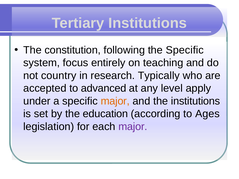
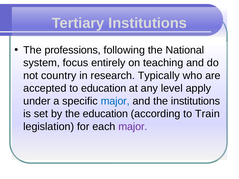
constitution: constitution -> professions
the Specific: Specific -> National
to advanced: advanced -> education
major at (115, 101) colour: orange -> blue
Ages: Ages -> Train
